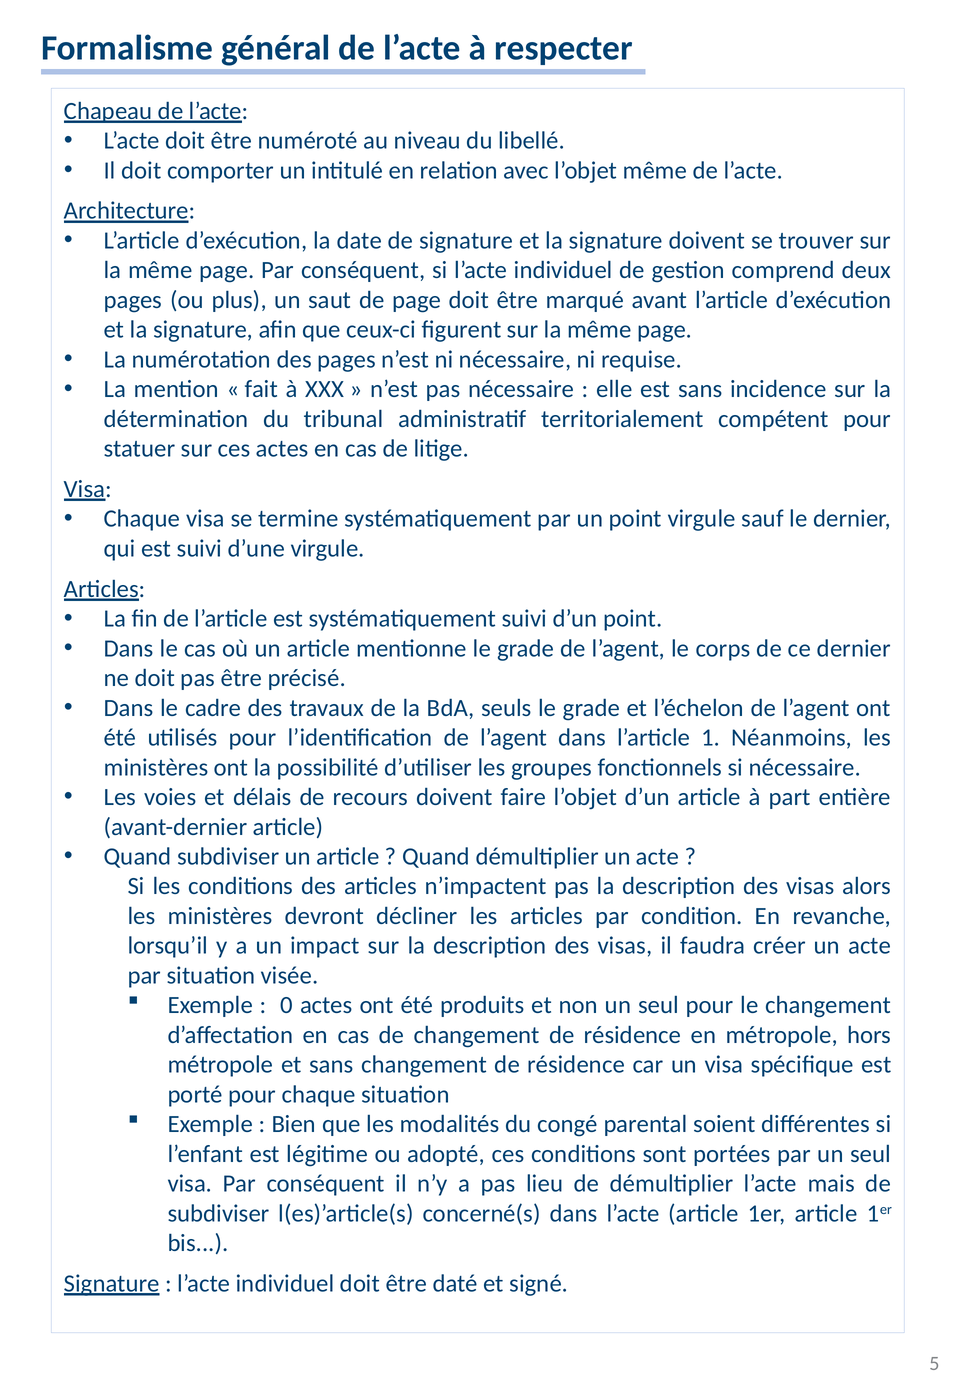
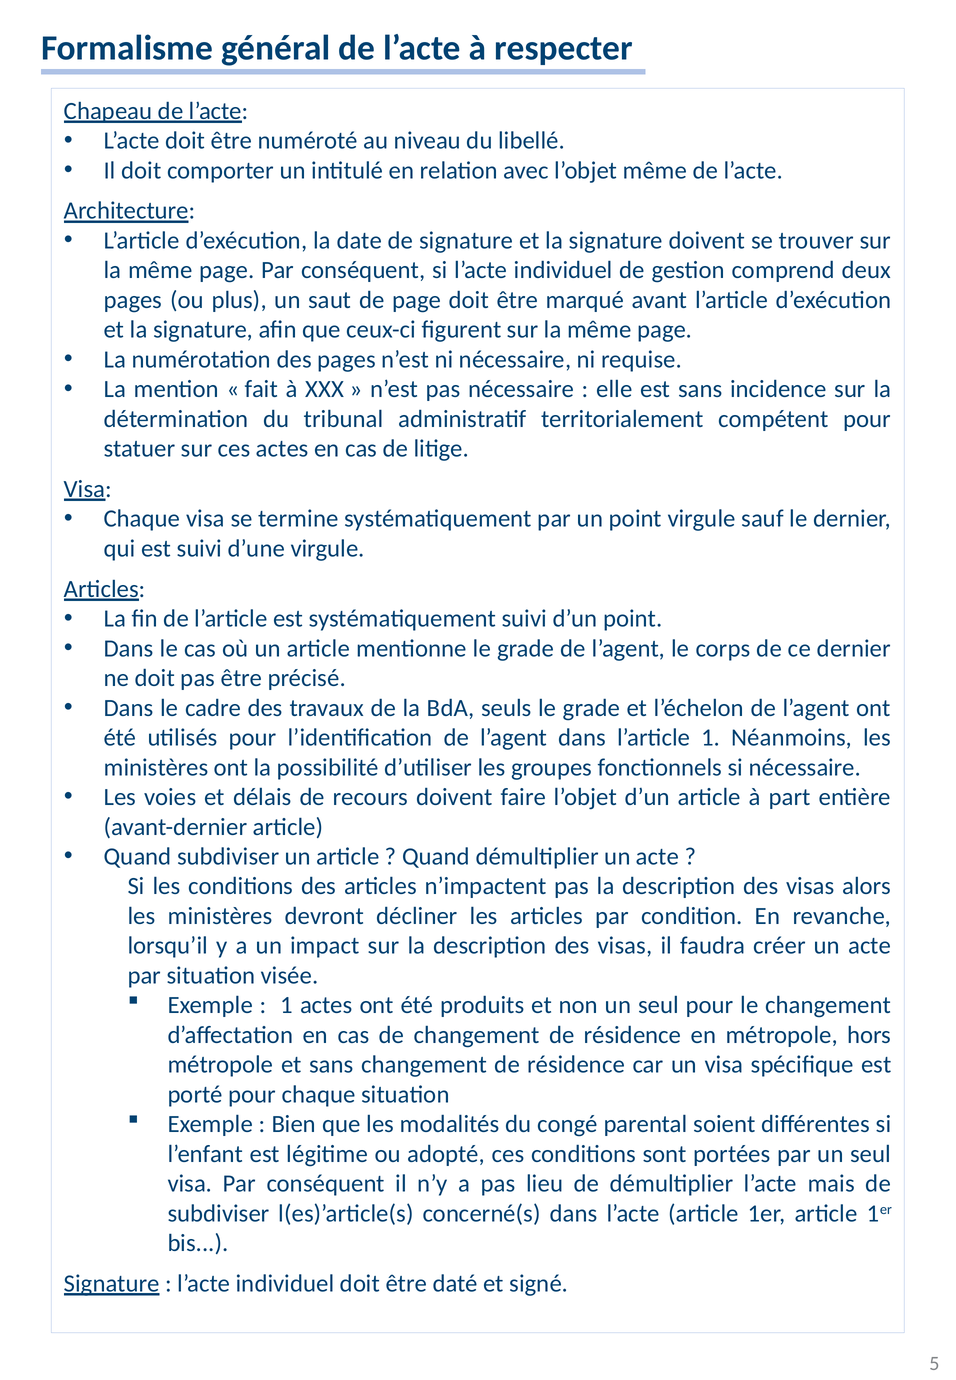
0 at (287, 1006): 0 -> 1
